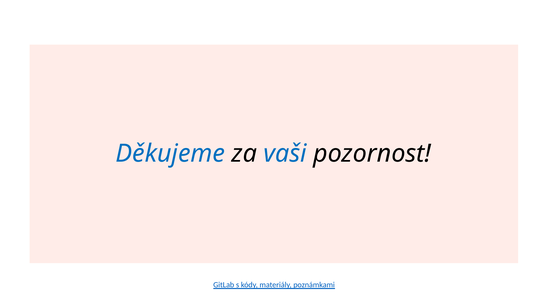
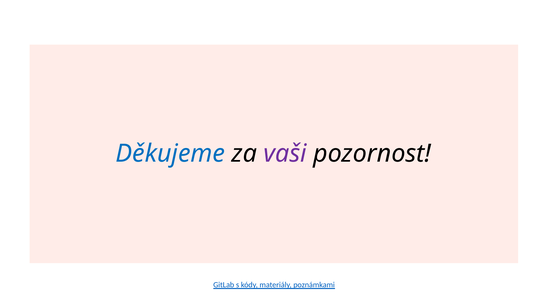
vaši colour: blue -> purple
